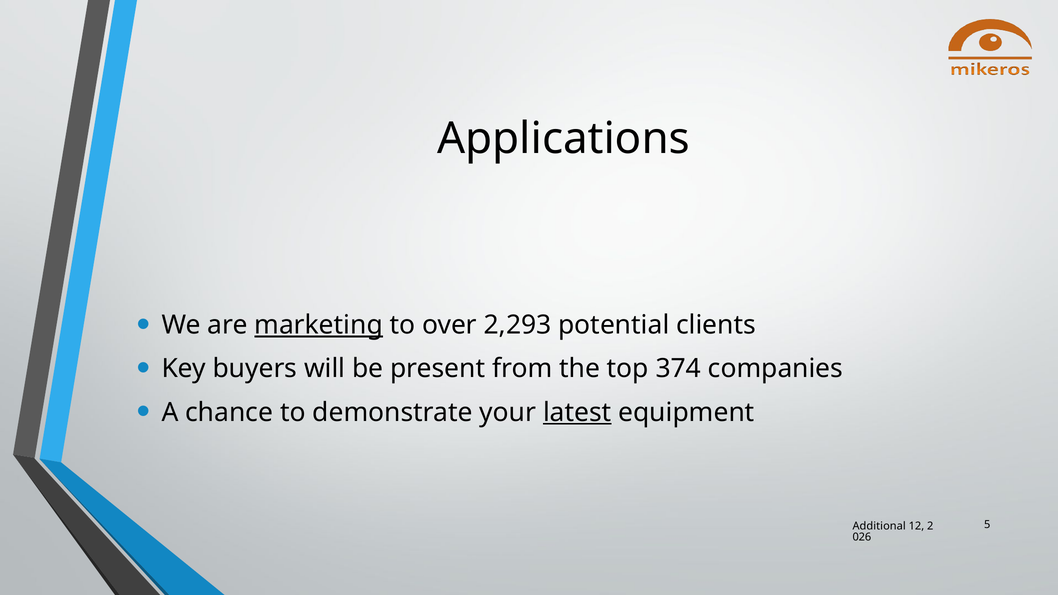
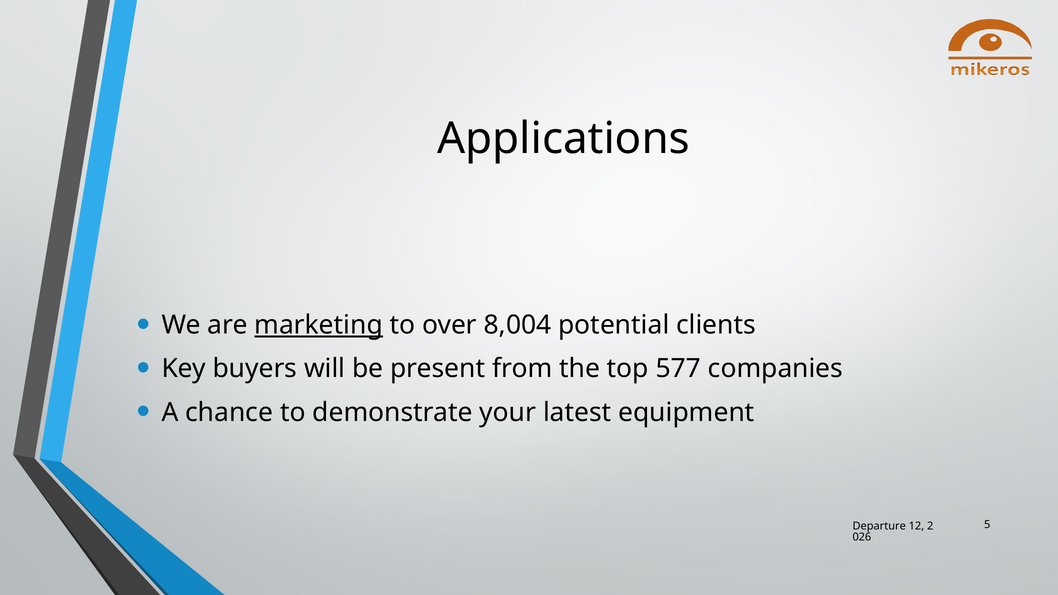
2,293: 2,293 -> 8,004
374: 374 -> 577
latest underline: present -> none
Additional: Additional -> Departure
